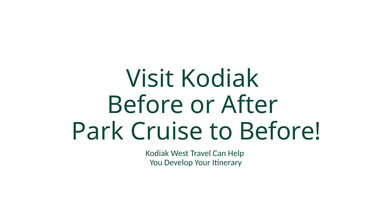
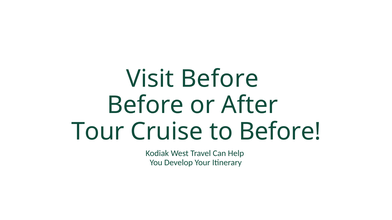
Visit Kodiak: Kodiak -> Before
Park: Park -> Tour
